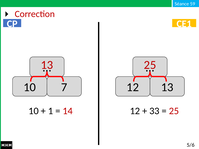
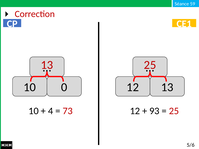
7: 7 -> 0
1: 1 -> 4
14: 14 -> 73
33: 33 -> 93
